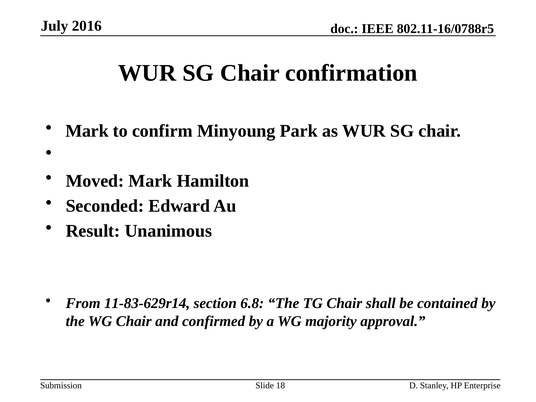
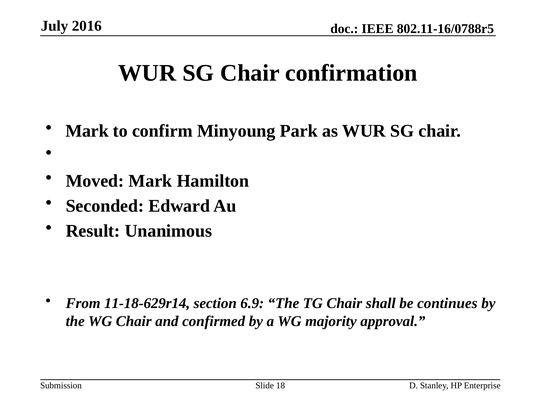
11-83-629r14: 11-83-629r14 -> 11-18-629r14
6.8: 6.8 -> 6.9
contained: contained -> continues
